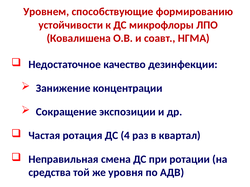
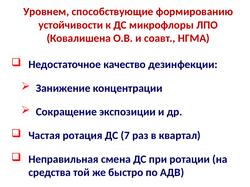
4: 4 -> 7
уровня: уровня -> быстро
